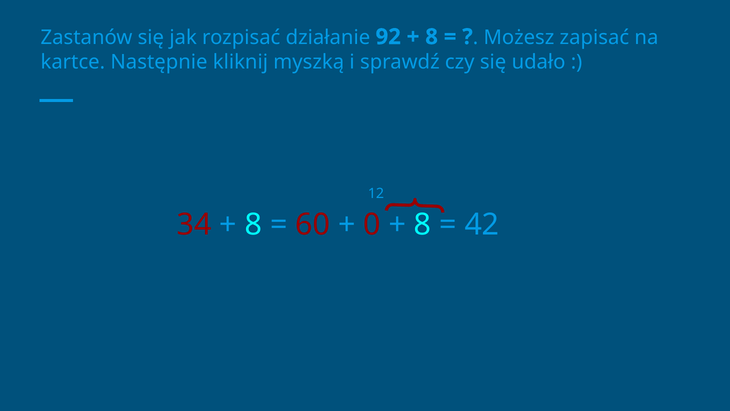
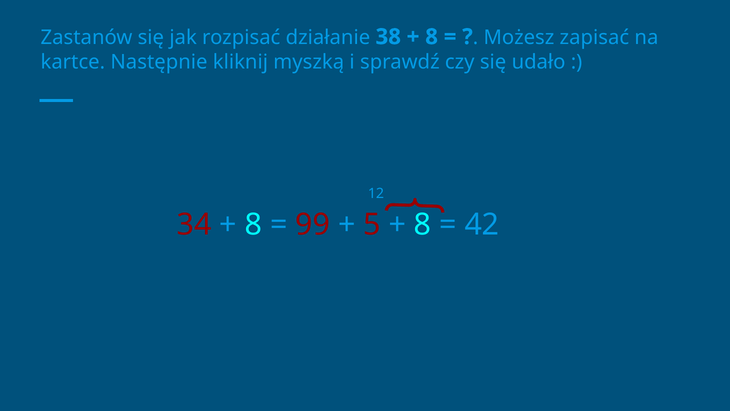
92: 92 -> 38
60: 60 -> 99
0: 0 -> 5
